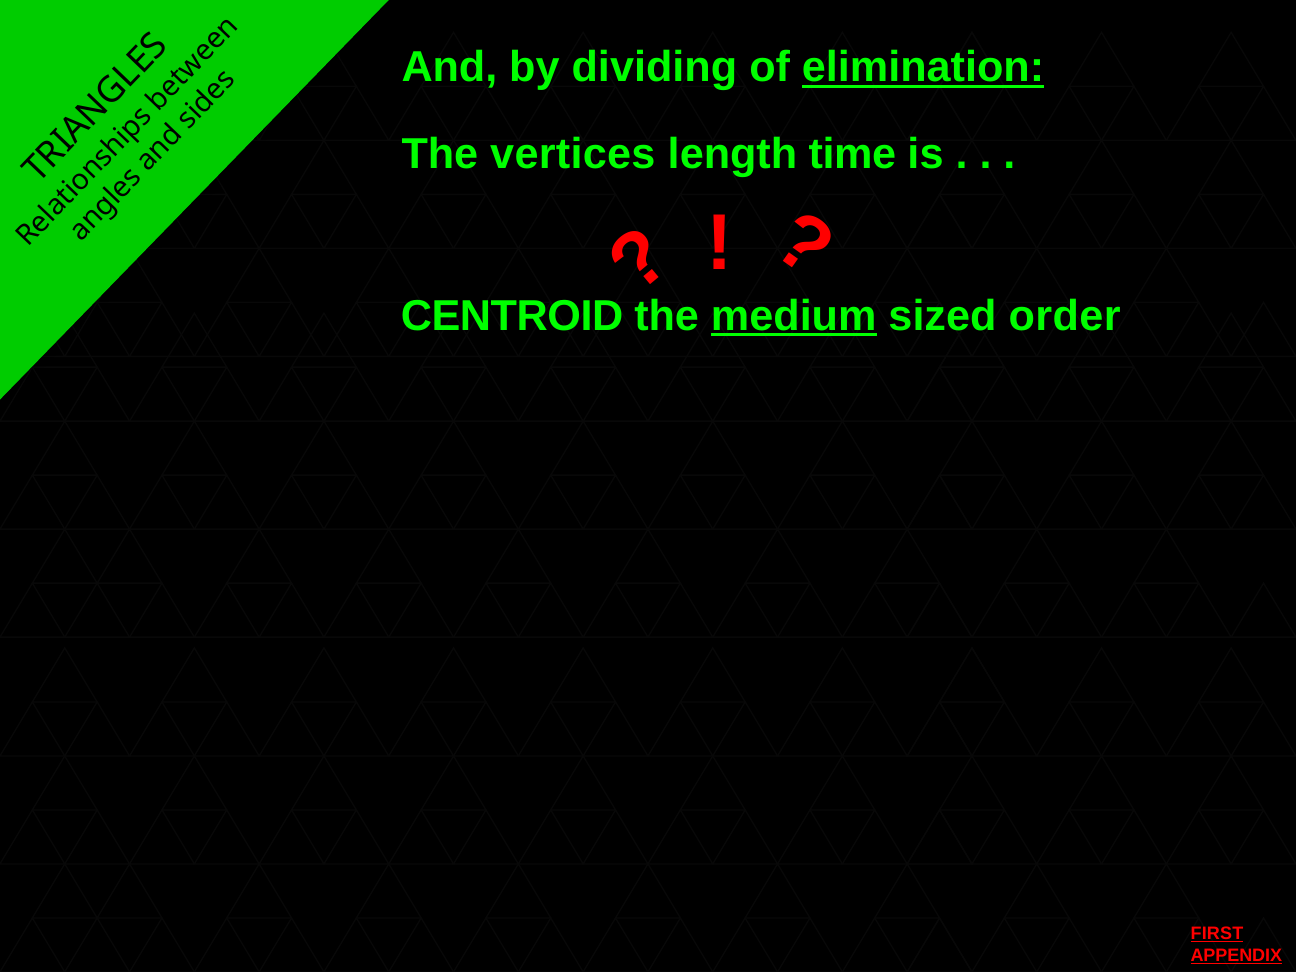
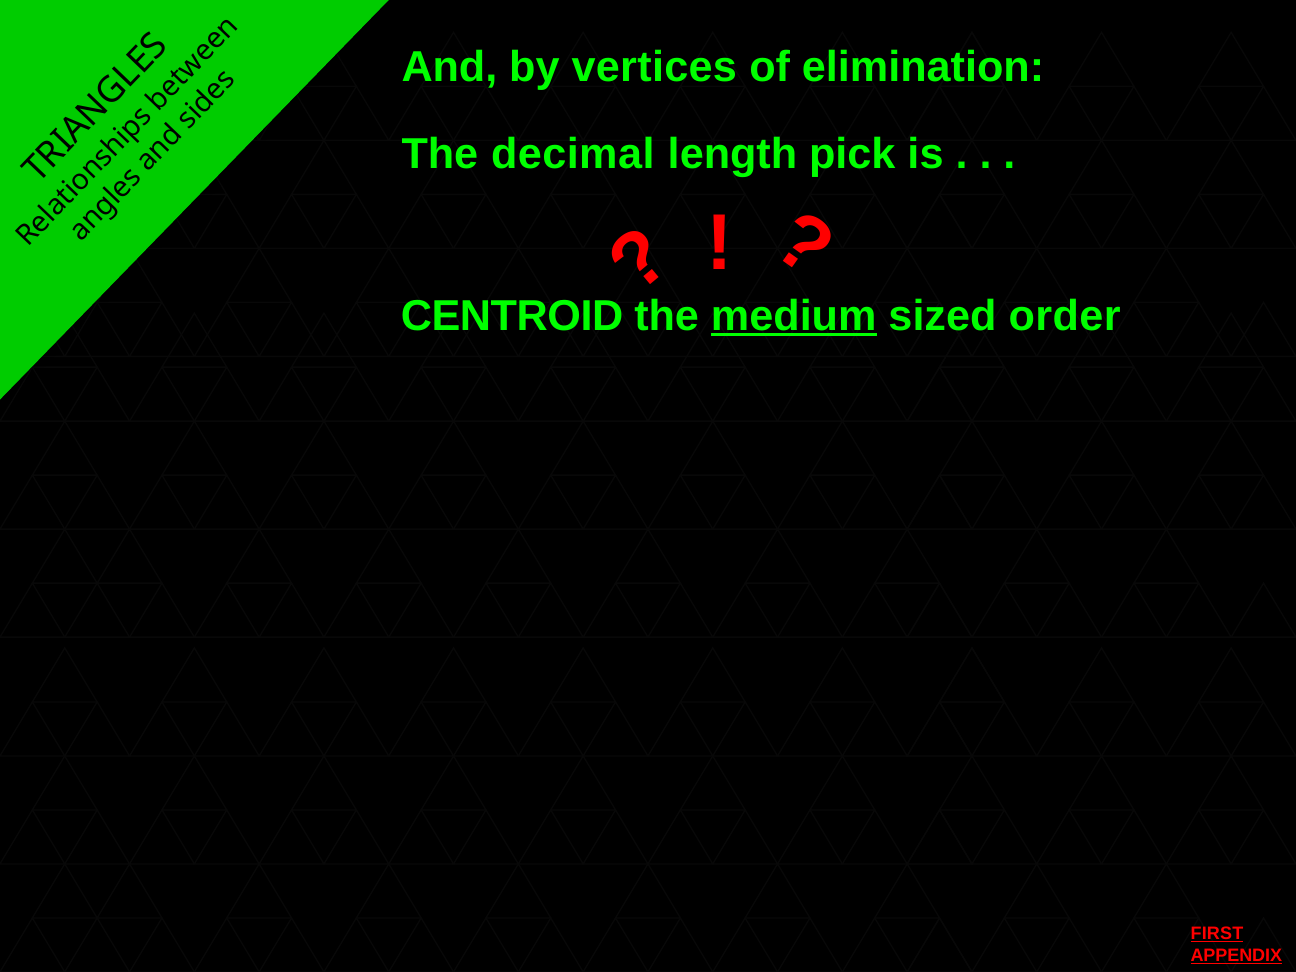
dividing: dividing -> vertices
elimination underline: present -> none
vertices: vertices -> decimal
time: time -> pick
